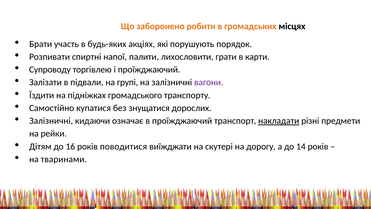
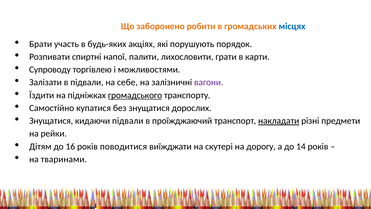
місцях colour: black -> blue
і проїжджаючий: проїжджаючий -> можливостями
групі: групі -> себе
громадського underline: none -> present
Залізничні at (51, 121): Залізничні -> Знущатися
кидаючи означає: означає -> підвали
